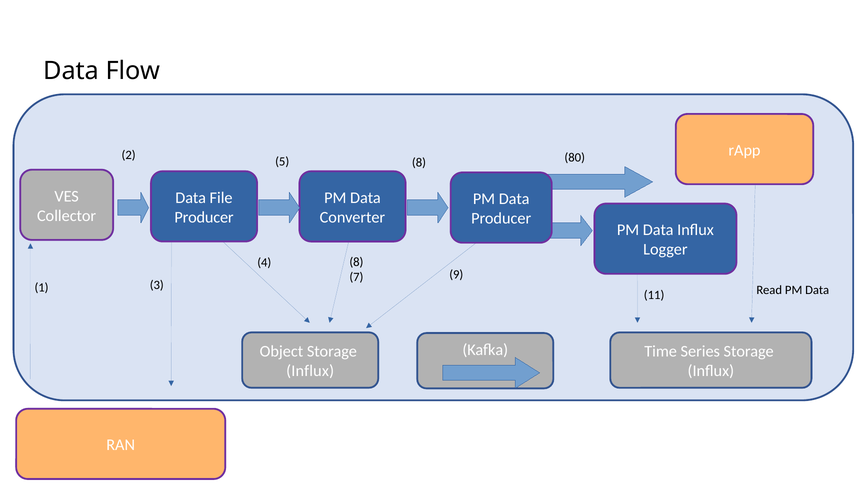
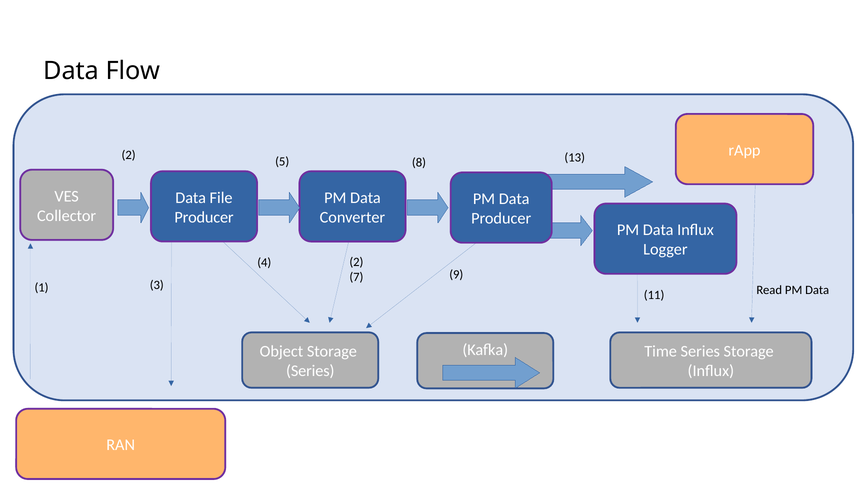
80: 80 -> 13
4 8: 8 -> 2
Influx at (310, 371): Influx -> Series
